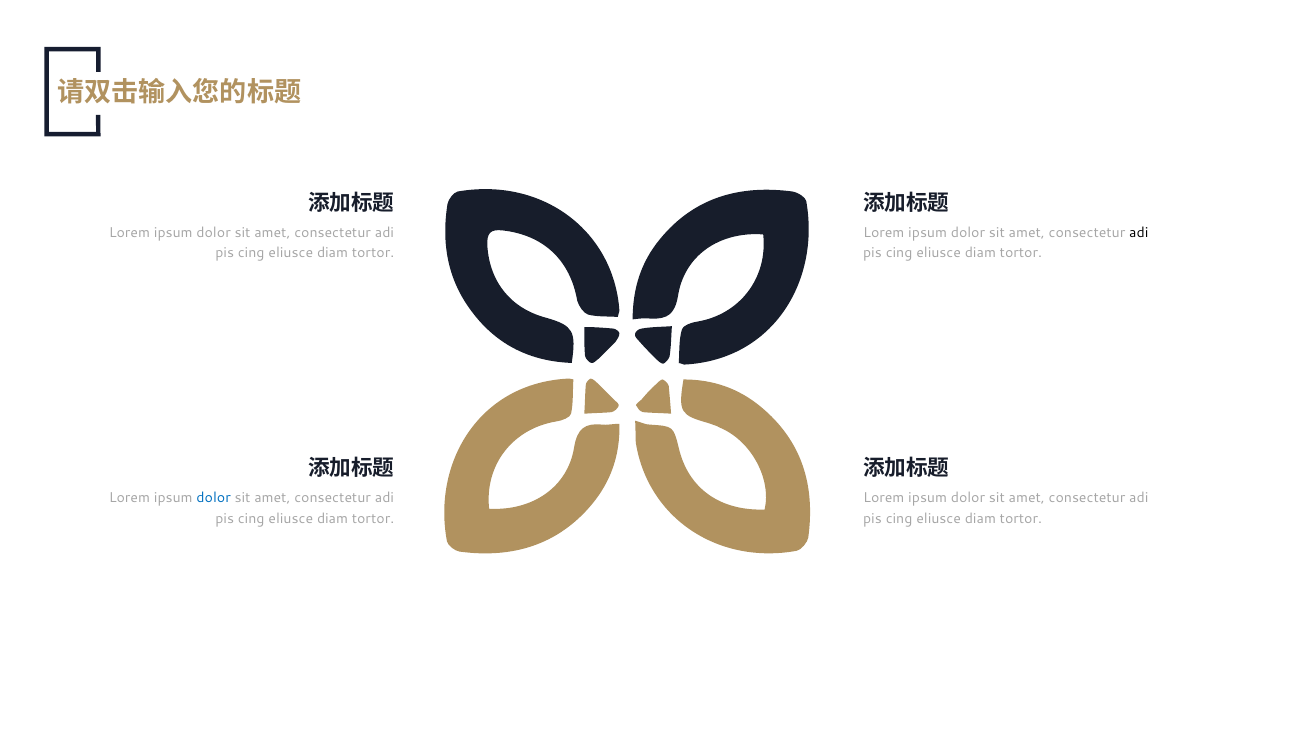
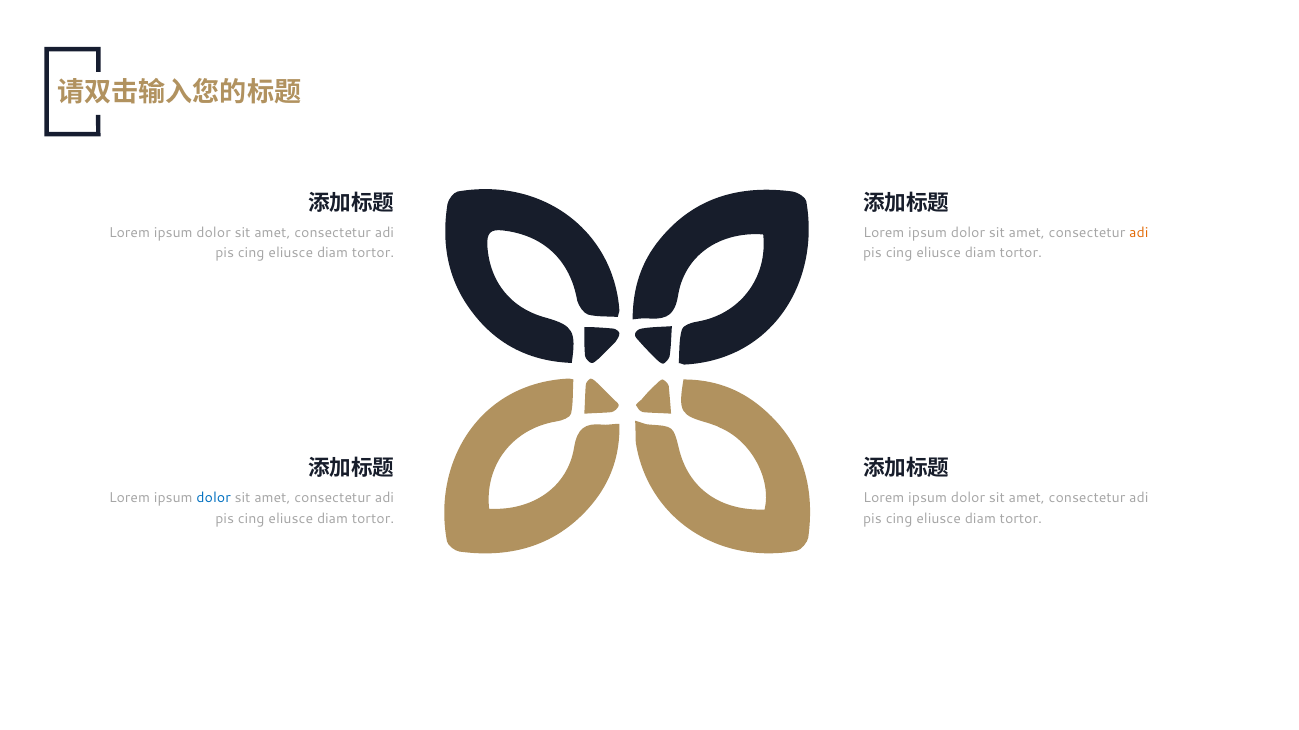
adi at (1139, 233) colour: black -> orange
